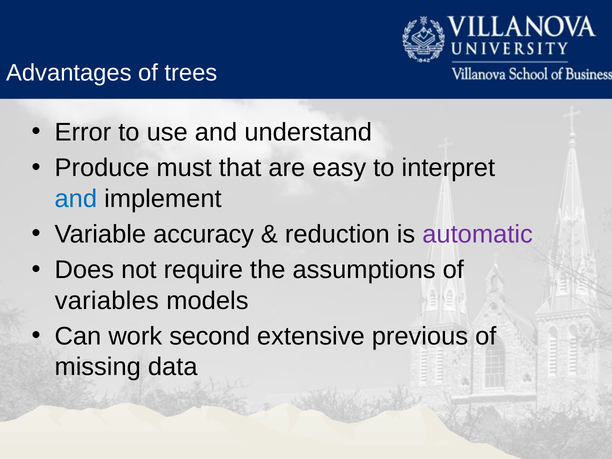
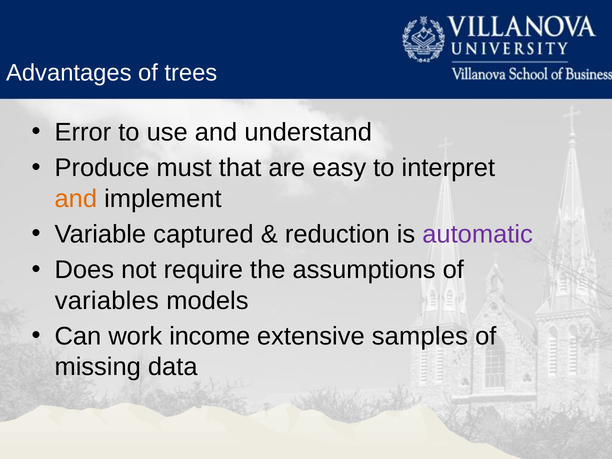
and at (76, 199) colour: blue -> orange
accuracy: accuracy -> captured
second: second -> income
previous: previous -> samples
